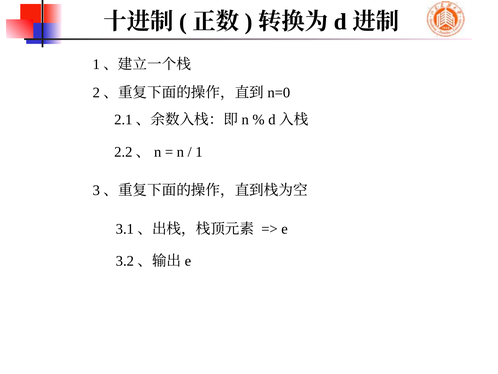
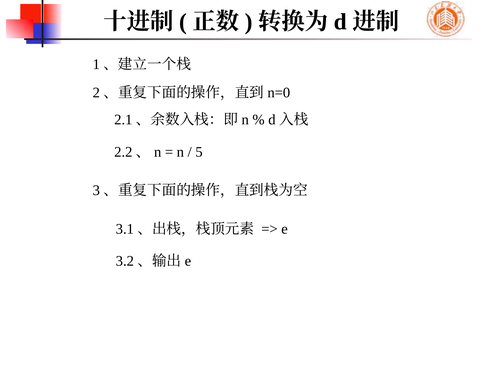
1 at (199, 152): 1 -> 5
